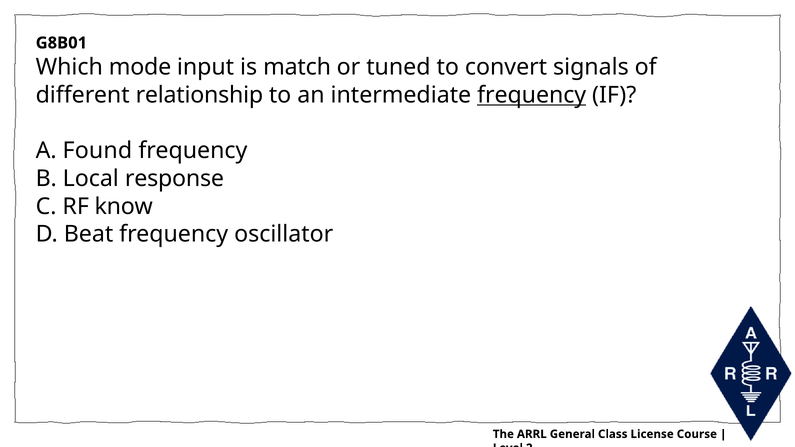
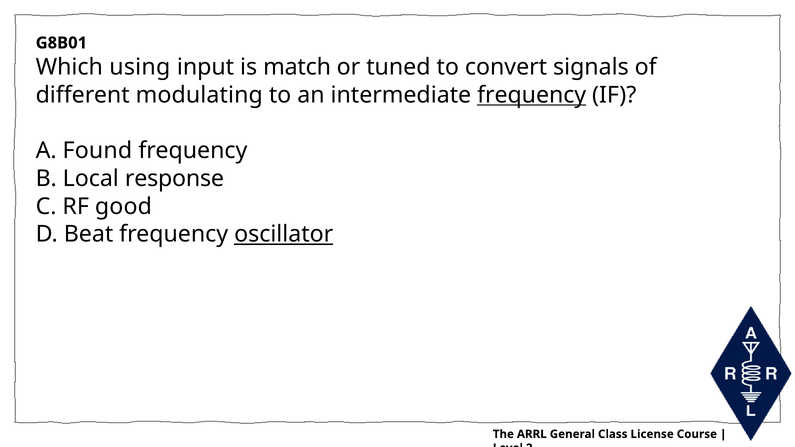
mode: mode -> using
relationship: relationship -> modulating
know: know -> good
oscillator underline: none -> present
